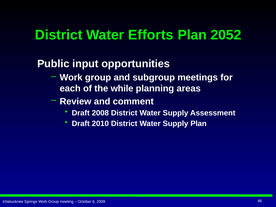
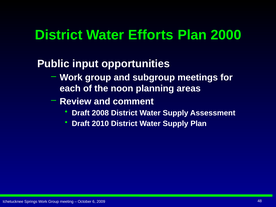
2052: 2052 -> 2000
while: while -> noon
